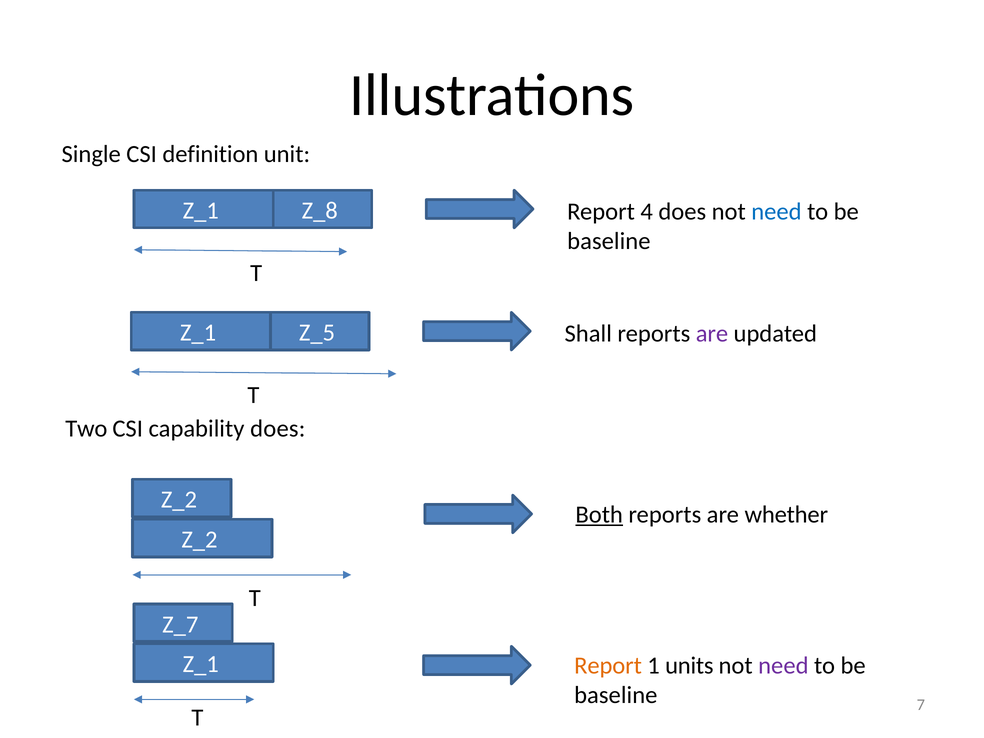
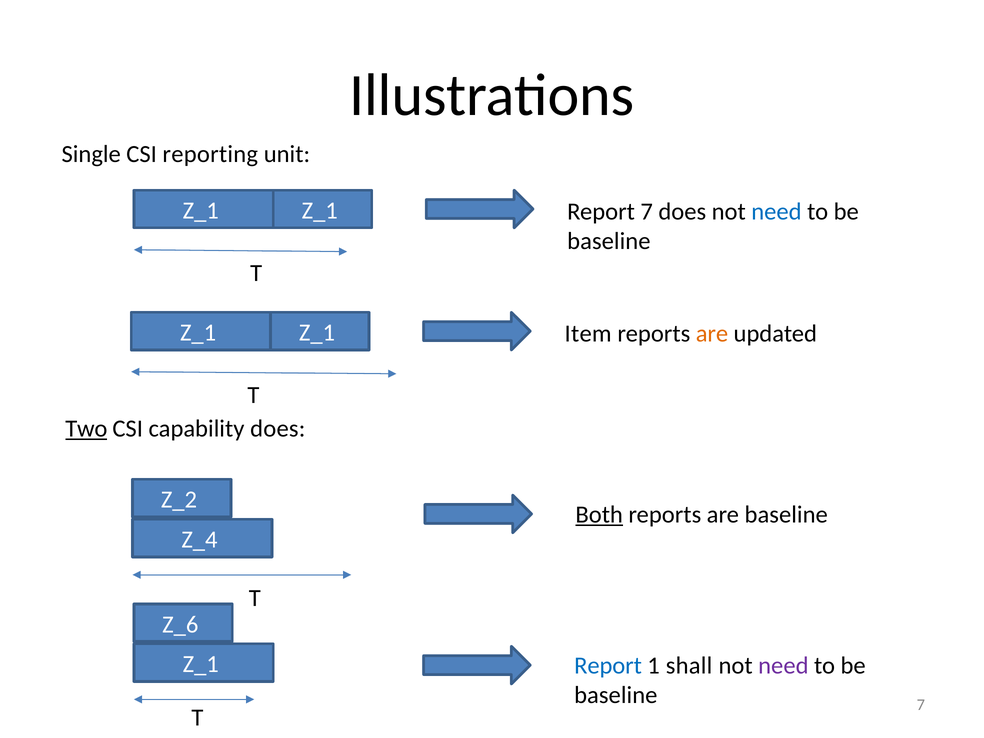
definition: definition -> reporting
Z_8 at (320, 211): Z_8 -> Z_1
Report 4: 4 -> 7
Z_5 at (317, 333): Z_5 -> Z_1
Shall: Shall -> Item
are at (712, 334) colour: purple -> orange
Two underline: none -> present
are whether: whether -> baseline
Z_2 at (199, 540): Z_2 -> Z_4
Z_7: Z_7 -> Z_6
Report at (608, 665) colour: orange -> blue
units: units -> shall
